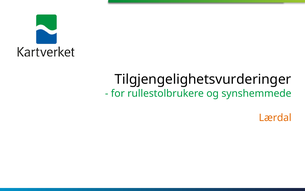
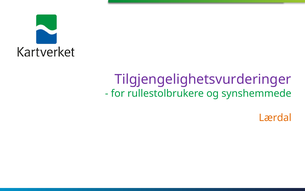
Tilgjengelighetsvurderinger colour: black -> purple
